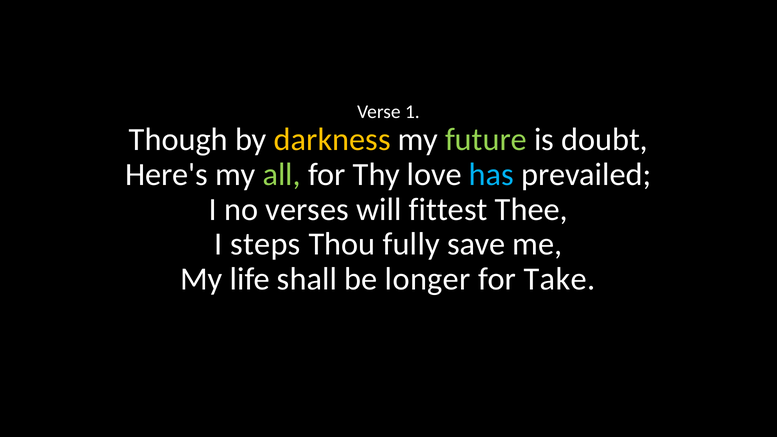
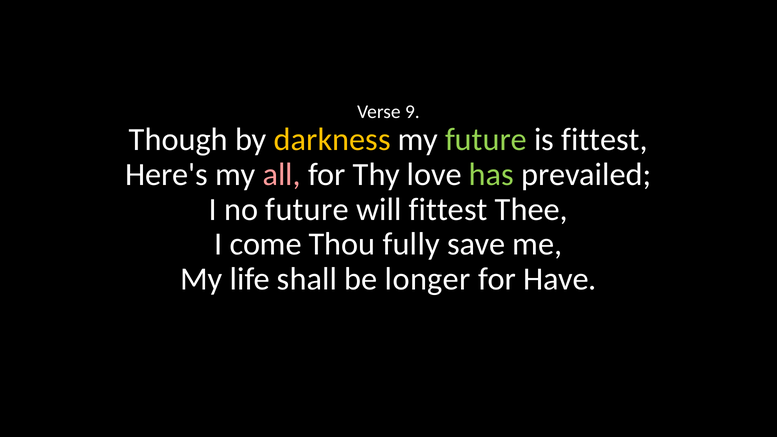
1: 1 -> 9
is doubt: doubt -> fittest
all colour: light green -> pink
has colour: light blue -> light green
no verses: verses -> future
steps: steps -> come
Take: Take -> Have
